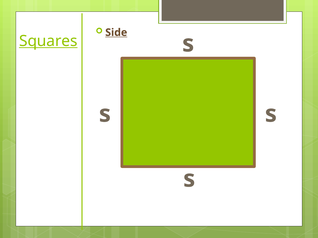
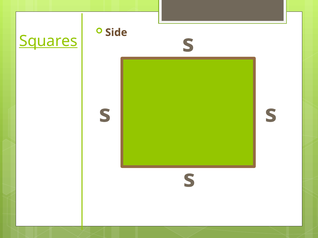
Side underline: present -> none
